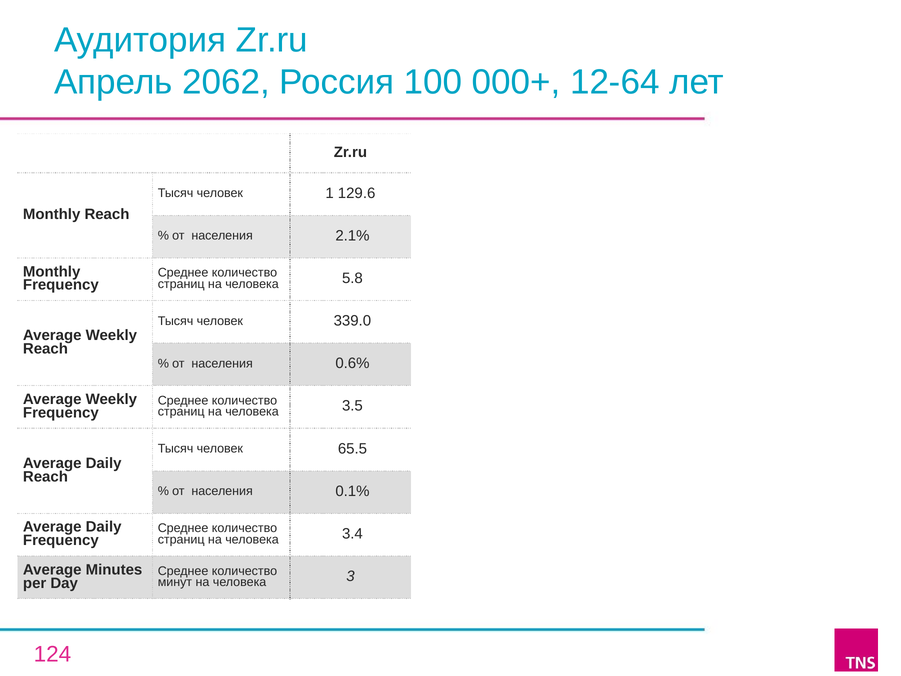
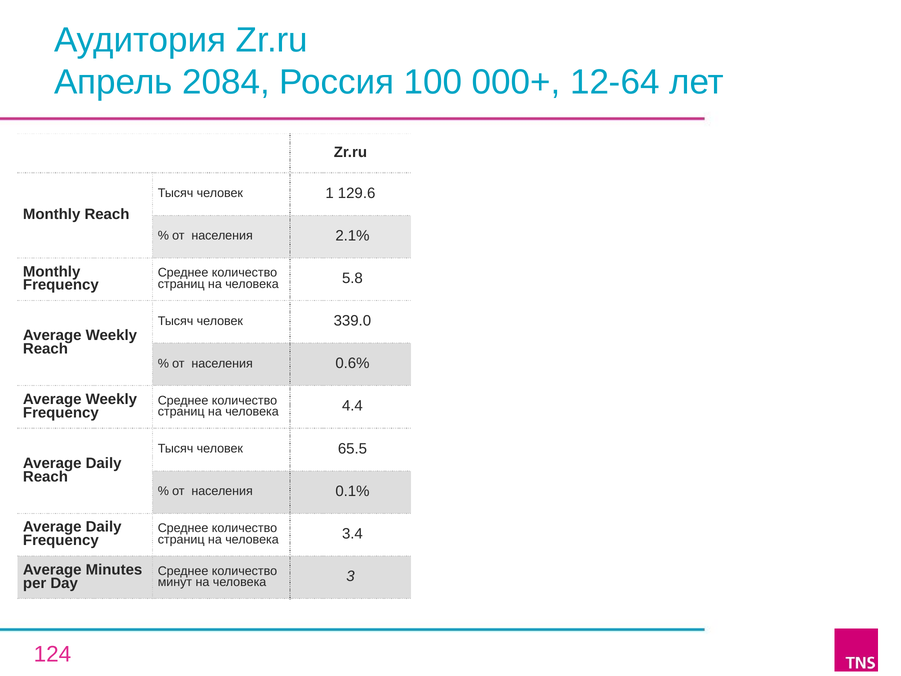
2062: 2062 -> 2084
3.5: 3.5 -> 4.4
